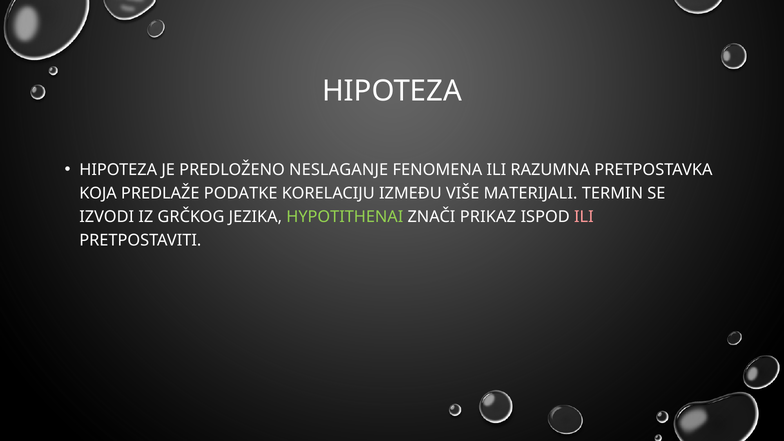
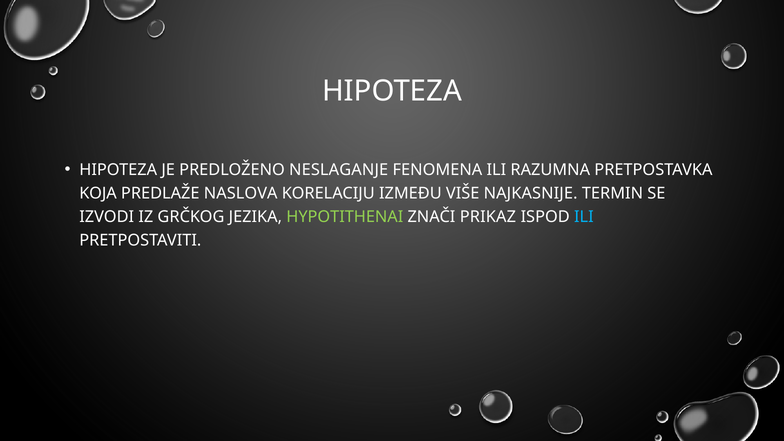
PODATKE: PODATKE -> NASLOVA
MATERIJALI: MATERIJALI -> NAJKASNIJE
ILI at (584, 217) colour: pink -> light blue
